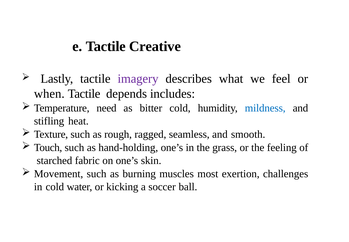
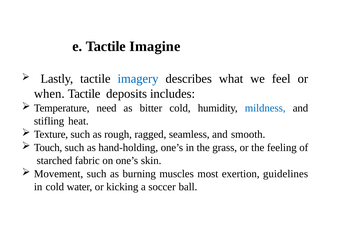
Creative: Creative -> Imagine
imagery colour: purple -> blue
depends: depends -> deposits
challenges: challenges -> guidelines
